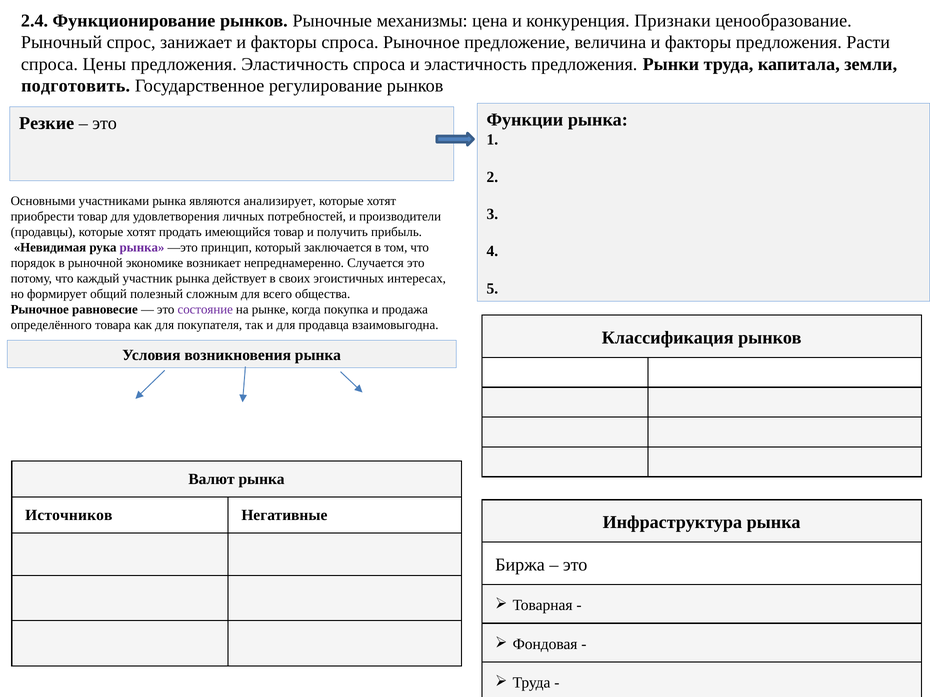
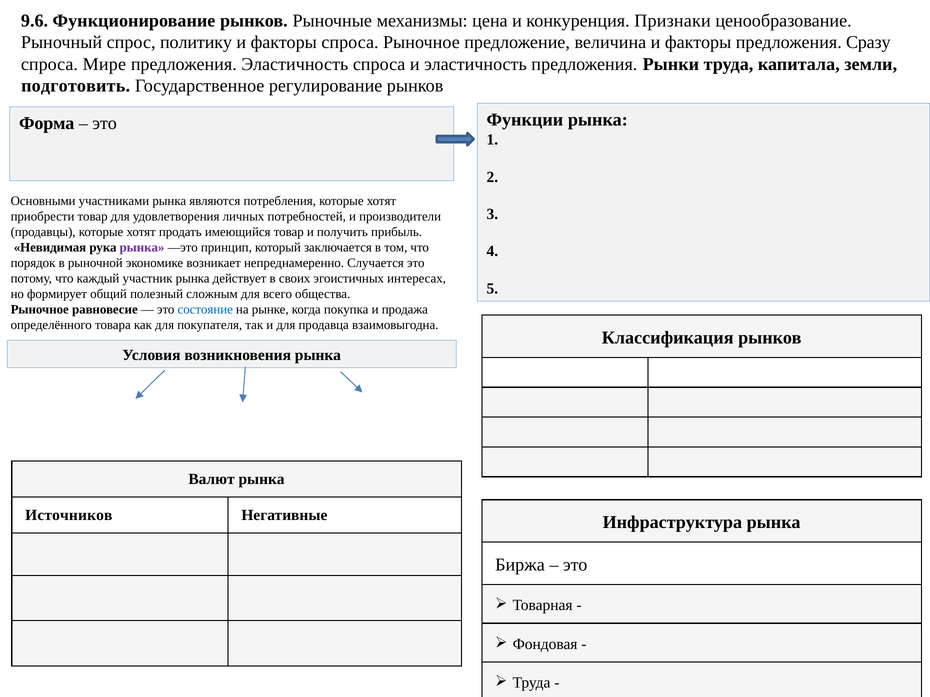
2.4: 2.4 -> 9.6
занижает: занижает -> политику
Расти: Расти -> Сразу
Цены: Цены -> Мире
Резкие: Резкие -> Форма
анализирует: анализирует -> потребления
состояние colour: purple -> blue
